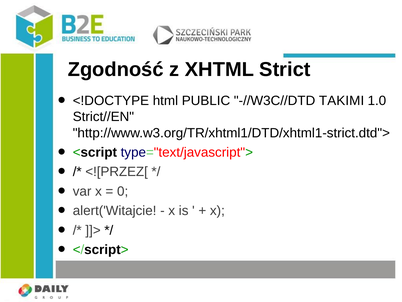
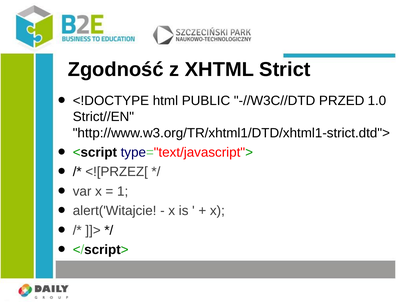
TAKIMI: TAKIMI -> PRZED
0: 0 -> 1
